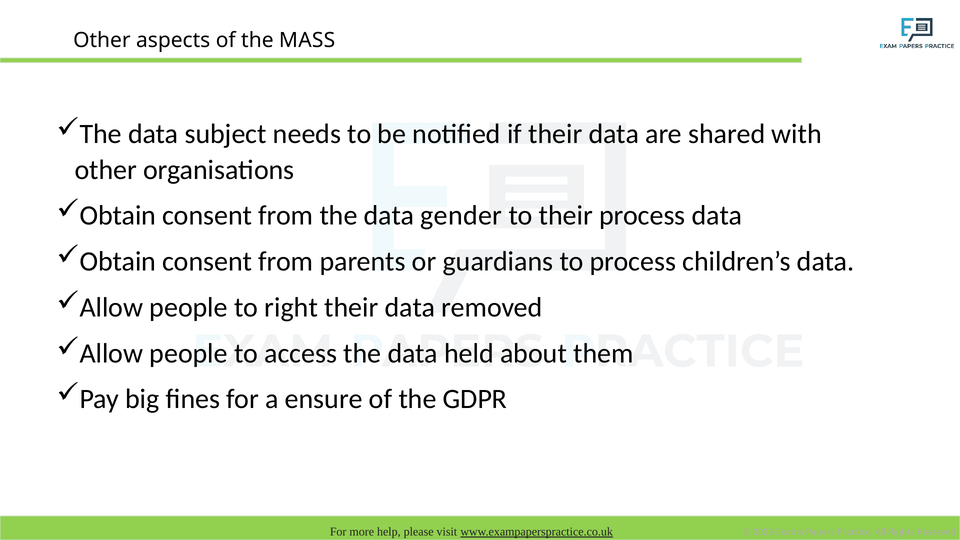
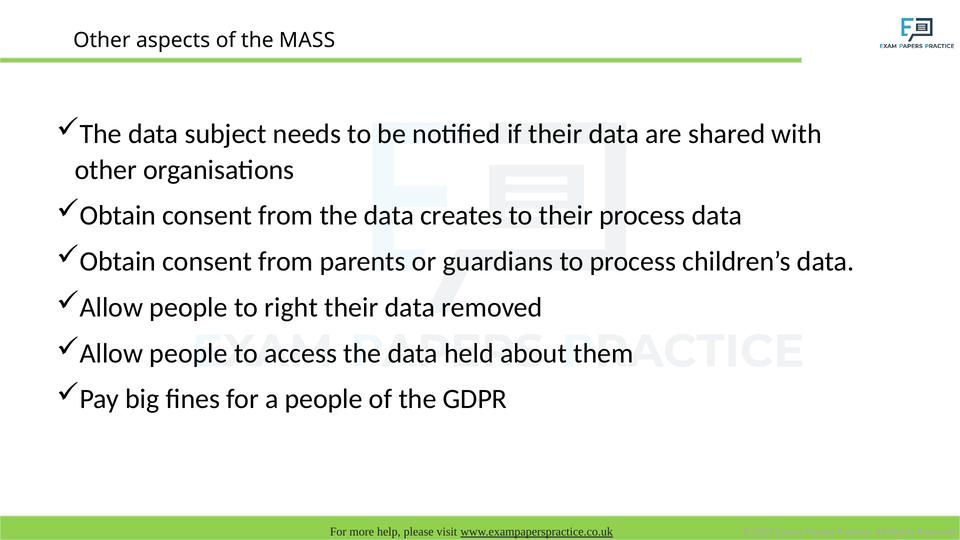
gender: gender -> creates
a ensure: ensure -> people
